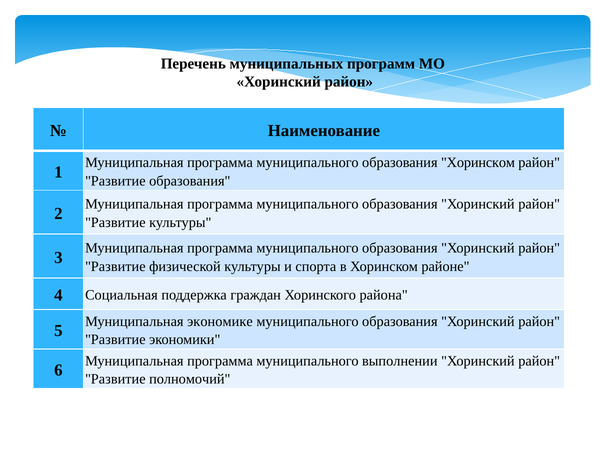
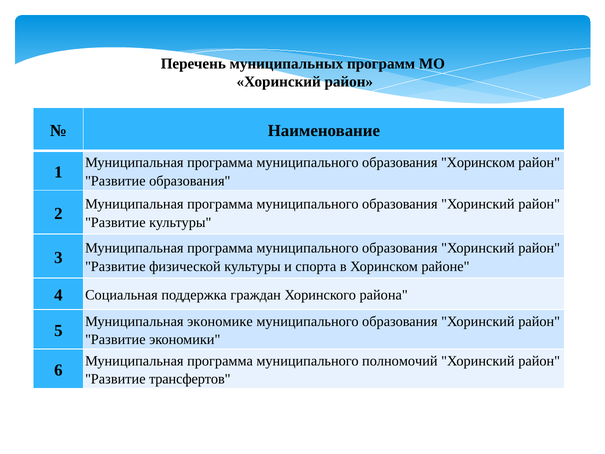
выполнении: выполнении -> полномочий
полномочий: полномочий -> трансфертов
